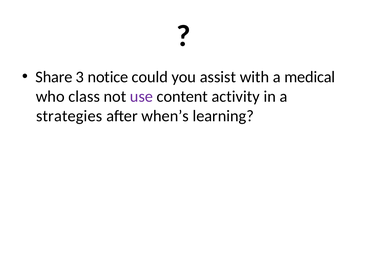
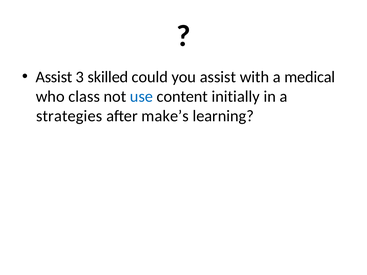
Share at (54, 77): Share -> Assist
notice: notice -> skilled
use colour: purple -> blue
activity: activity -> initially
when’s: when’s -> make’s
